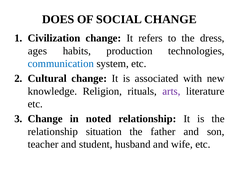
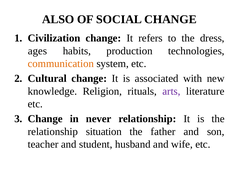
DOES: DOES -> ALSO
communication colour: blue -> orange
noted: noted -> never
